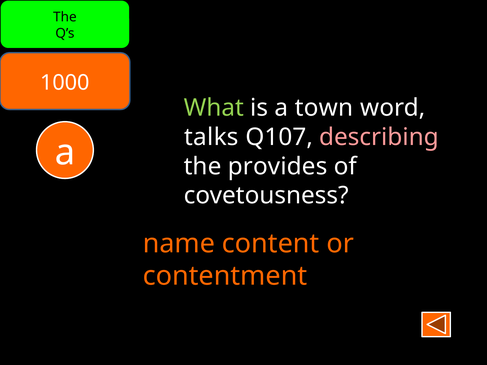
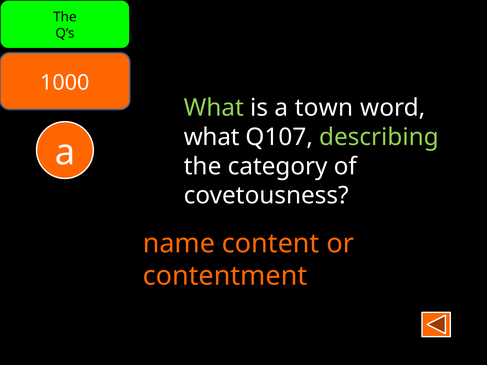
talks at (211, 137): talks -> what
describing colour: pink -> light green
provides: provides -> category
